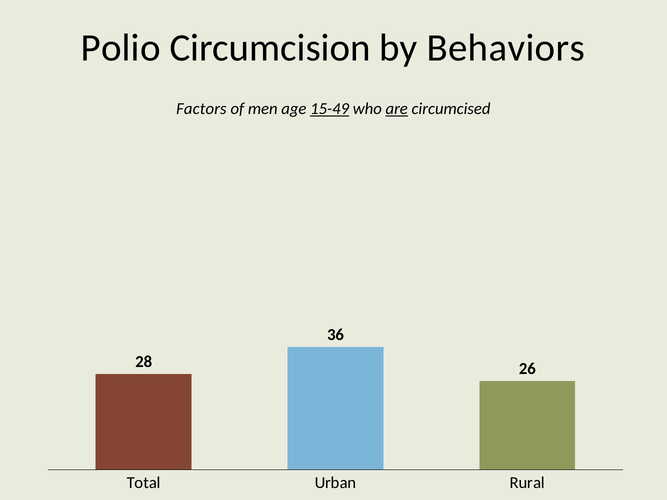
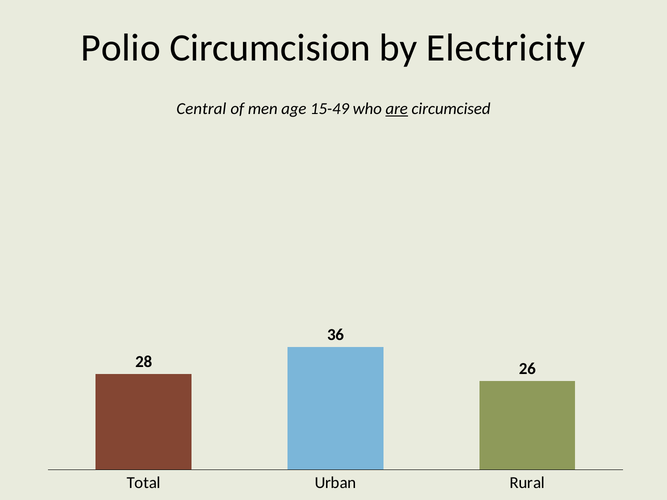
Behaviors: Behaviors -> Electricity
Factors: Factors -> Central
15-49 underline: present -> none
